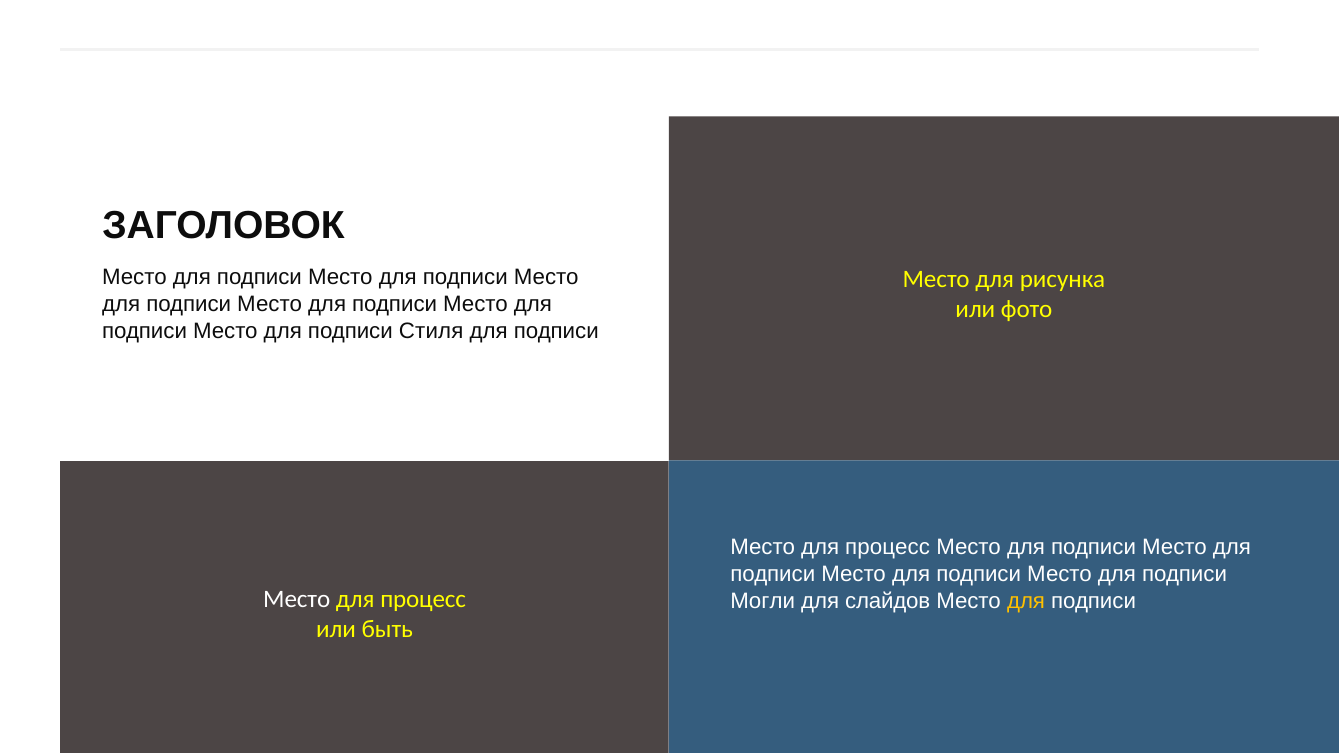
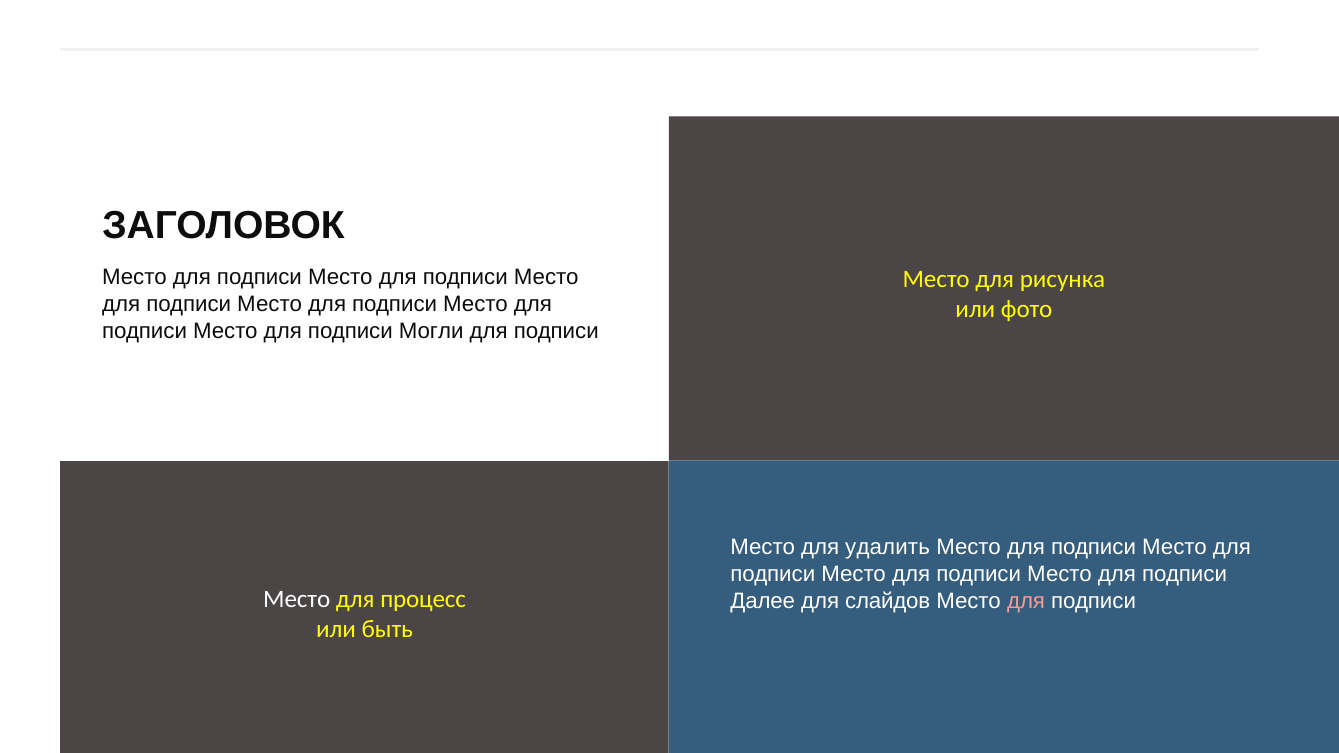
Стиля: Стиля -> Могли
процесс at (888, 547): процесс -> удалить
Могли: Могли -> Далее
для at (1026, 601) colour: yellow -> pink
